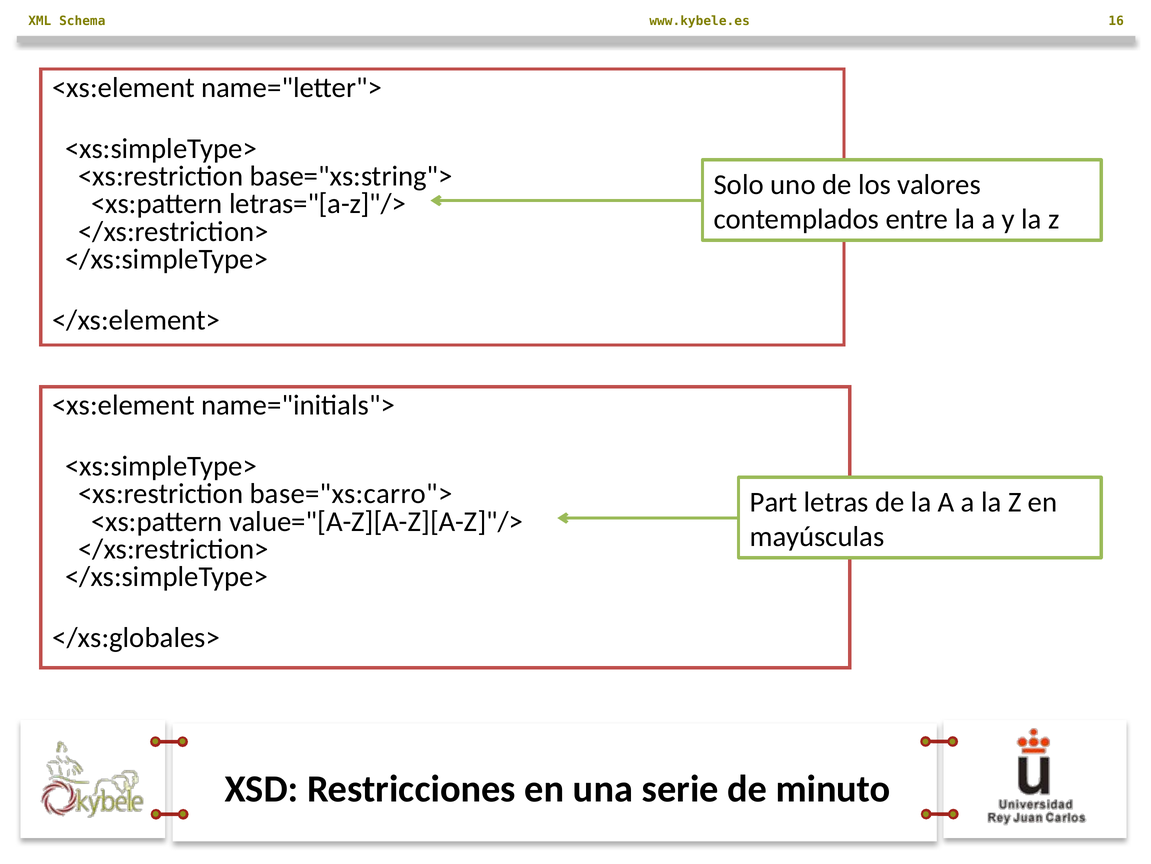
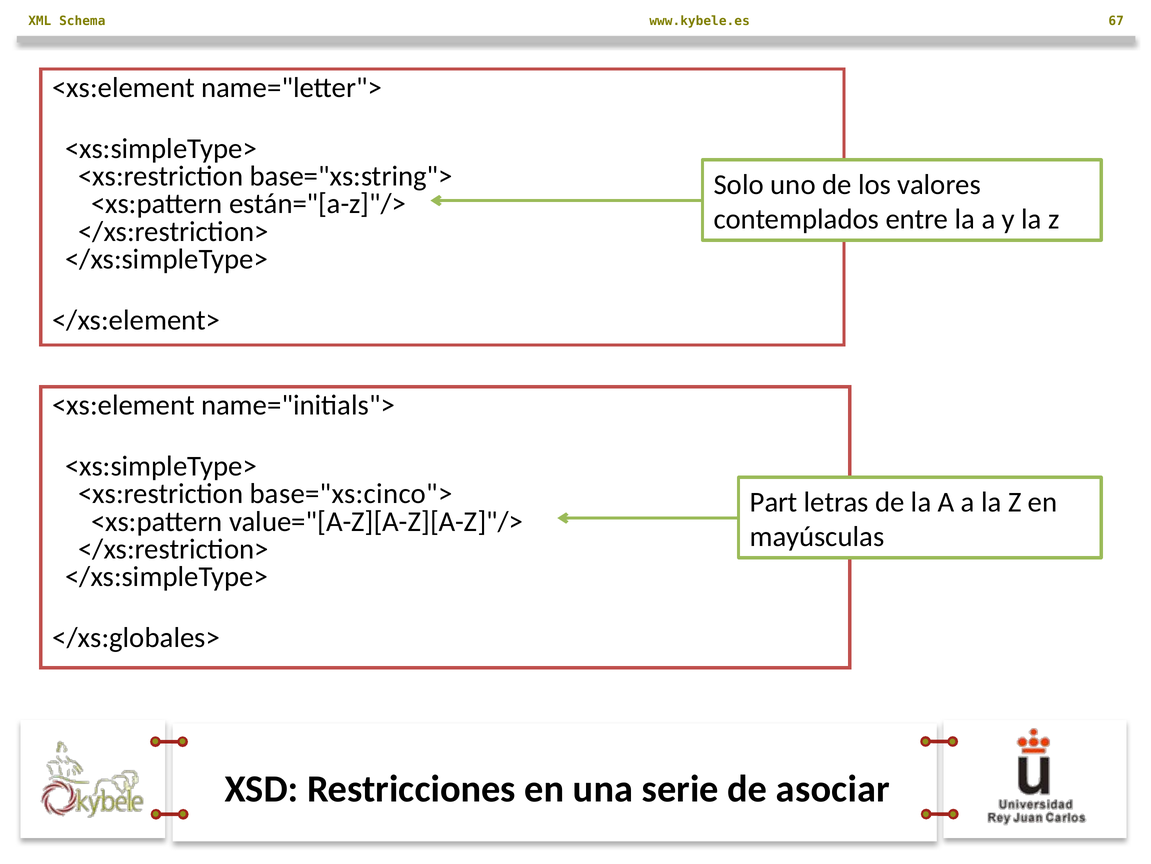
16: 16 -> 67
letras="[a-z]"/>: letras="[a-z]"/> -> están="[a-z]"/>
base="xs:carro">: base="xs:carro"> -> base="xs:cinco">
minuto: minuto -> asociar
